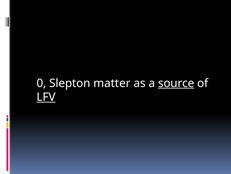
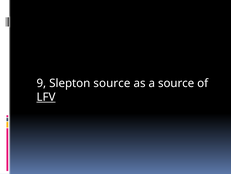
0: 0 -> 9
Slepton matter: matter -> source
source at (176, 83) underline: present -> none
